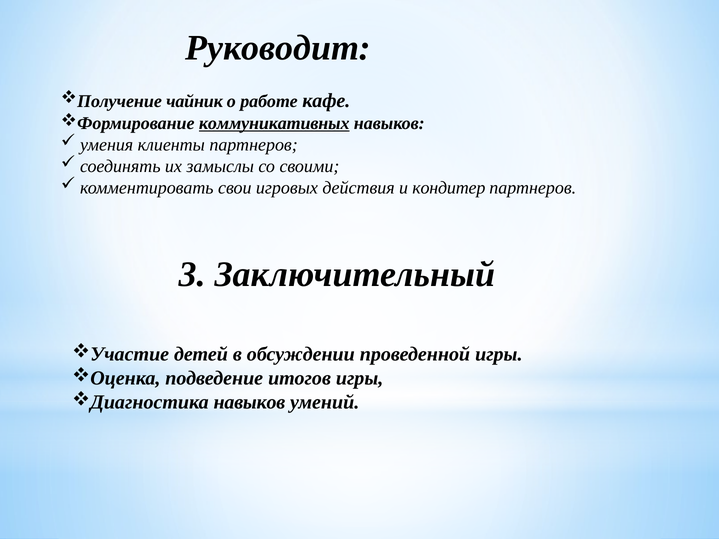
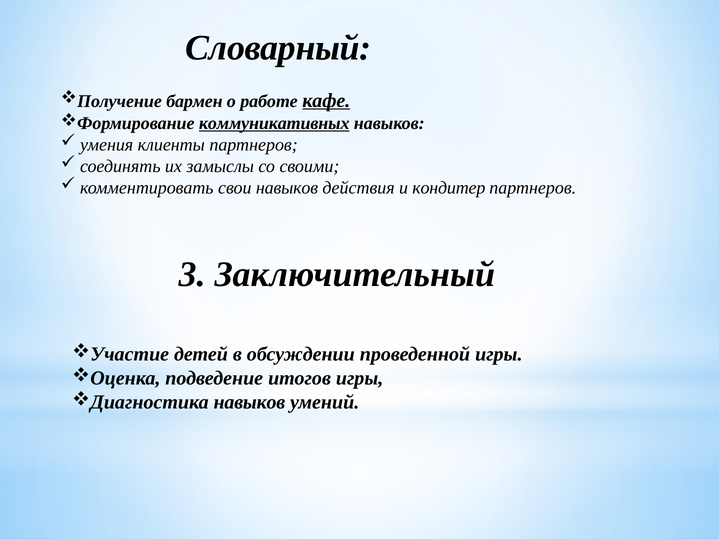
Руководит: Руководит -> Словарный
чайник: чайник -> бармен
кафе underline: none -> present
свои игровых: игровых -> навыков
